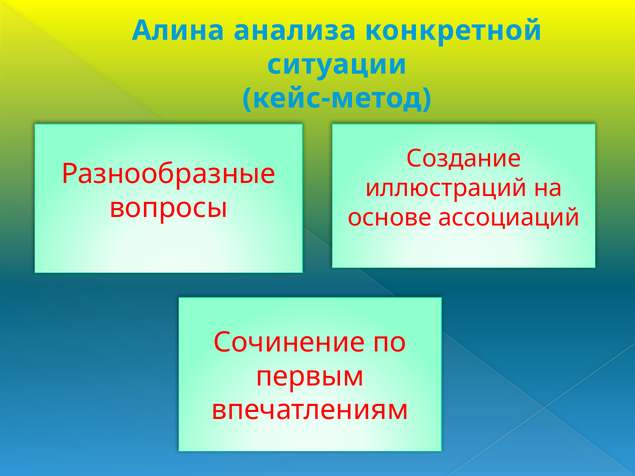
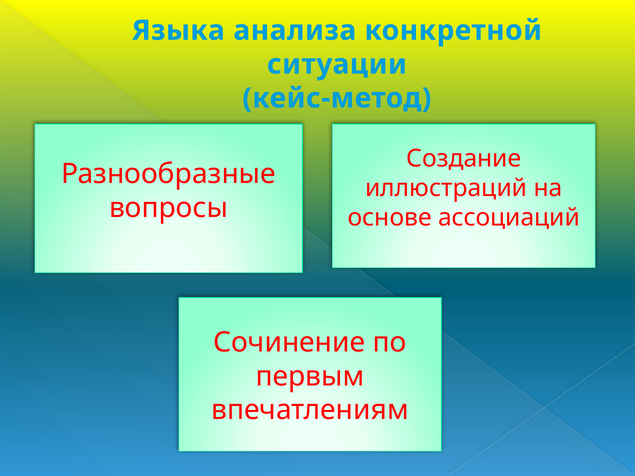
Алина: Алина -> Языка
